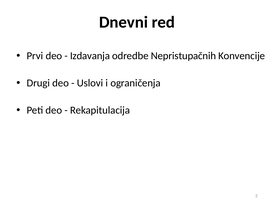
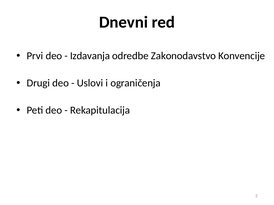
Nepristupačnih: Nepristupačnih -> Zakonodavstvo
